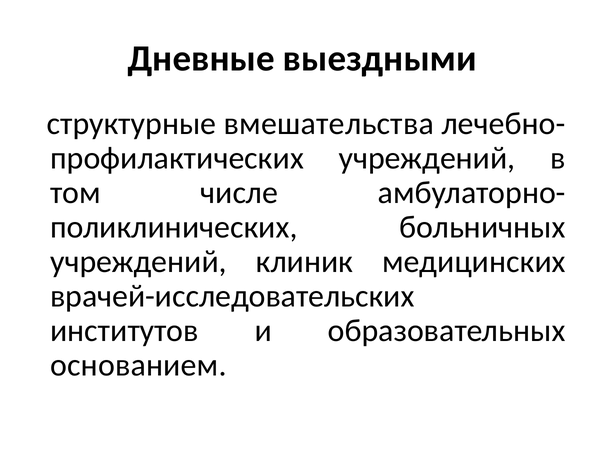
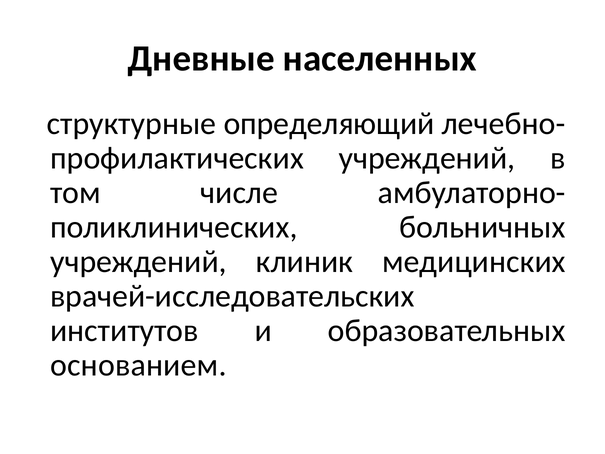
выездными: выездными -> населенных
вмешательства: вмешательства -> определяющий
